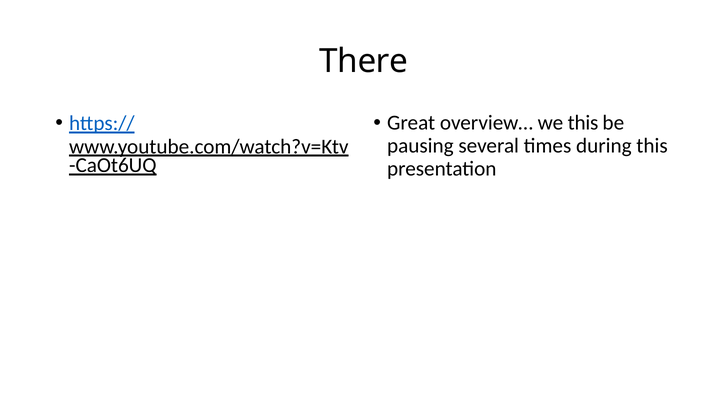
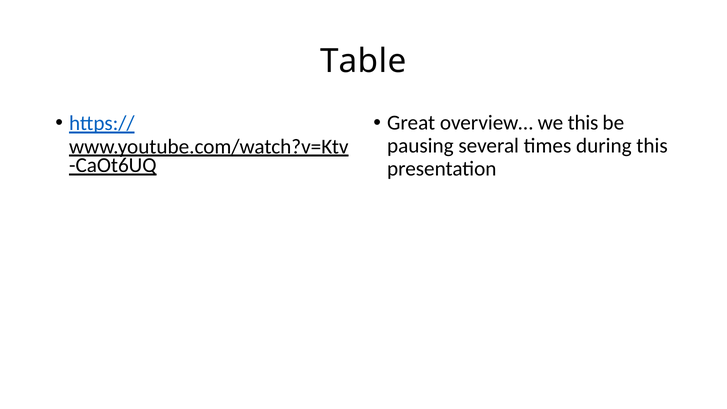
There: There -> Table
